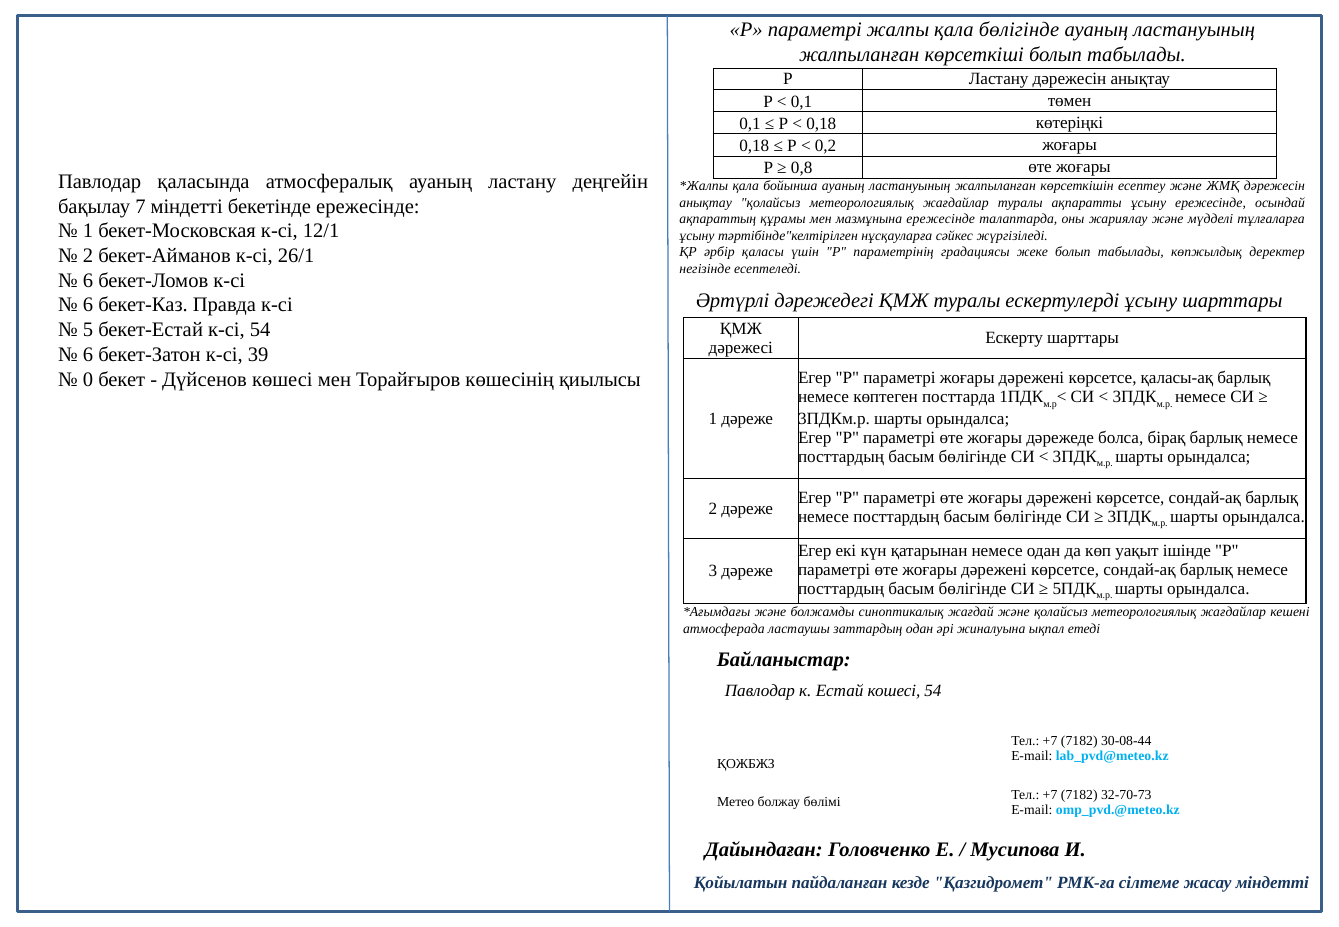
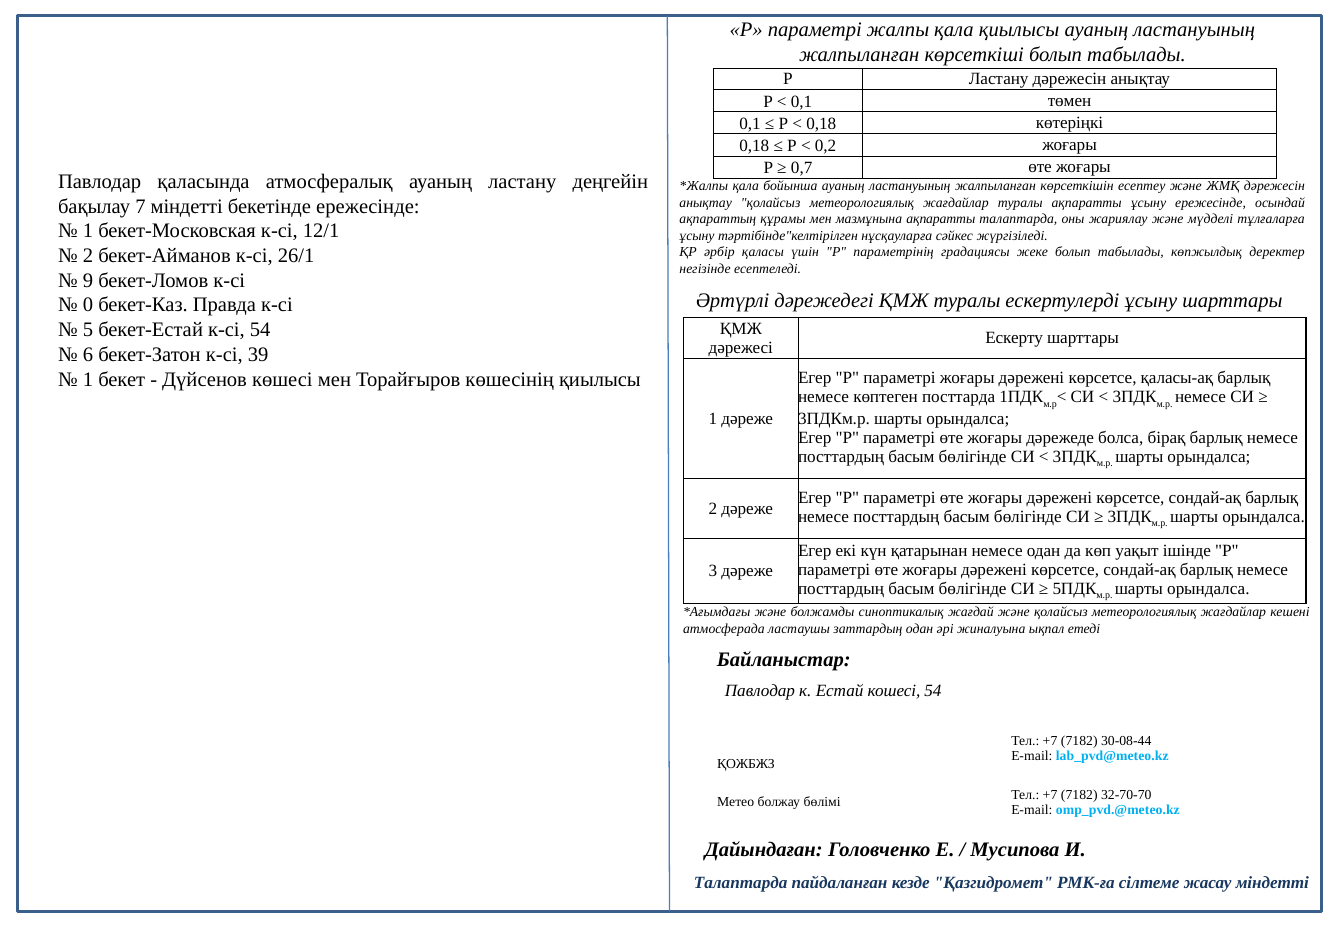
қала бөлігінде: бөлігінде -> қиылысы
0,8: 0,8 -> 0,7
мазмұнына ережесінде: ережесінде -> ақпаратты
6 at (88, 280): 6 -> 9
6 at (88, 305): 6 -> 0
0 at (88, 379): 0 -> 1
32-70-73: 32-70-73 -> 32-70-70
Қойылатын at (741, 883): Қойылатын -> Талаптарда
